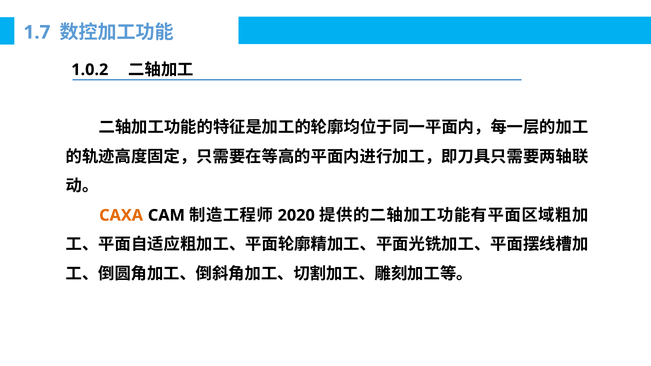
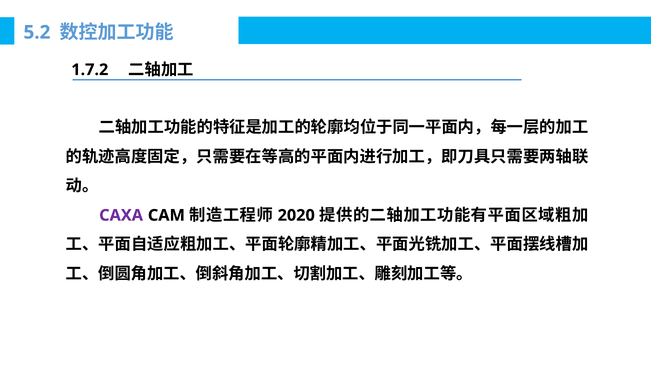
1.7: 1.7 -> 5.2
1.0.2: 1.0.2 -> 1.7.2
CAXA colour: orange -> purple
